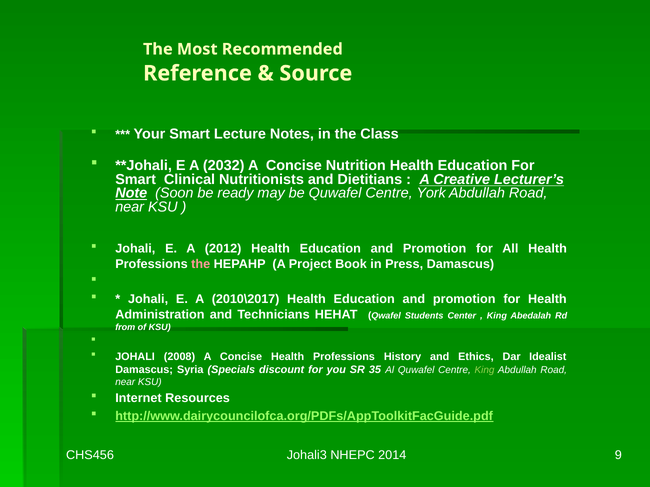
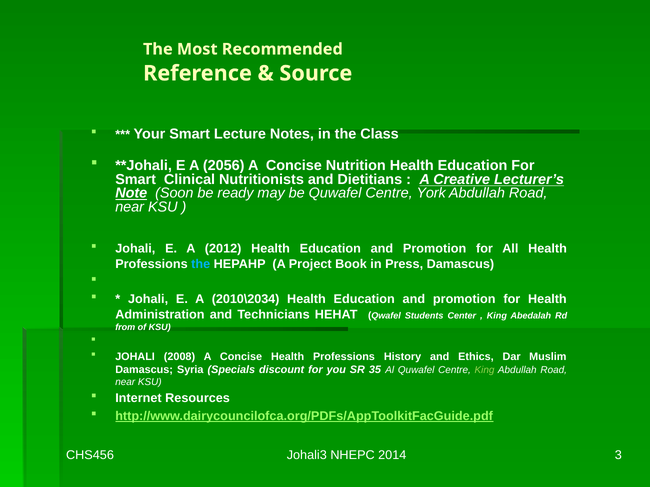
2032: 2032 -> 2056
the at (201, 264) colour: pink -> light blue
2010\2017: 2010\2017 -> 2010\2034
Idealist: Idealist -> Muslim
9: 9 -> 3
